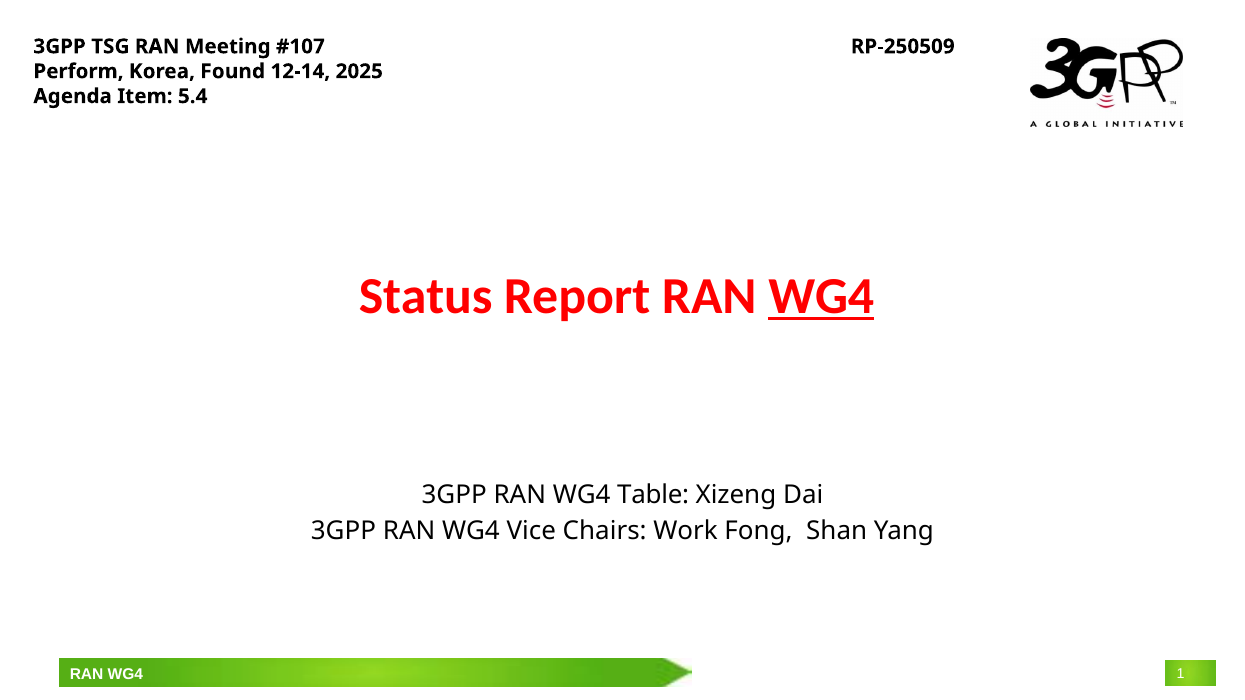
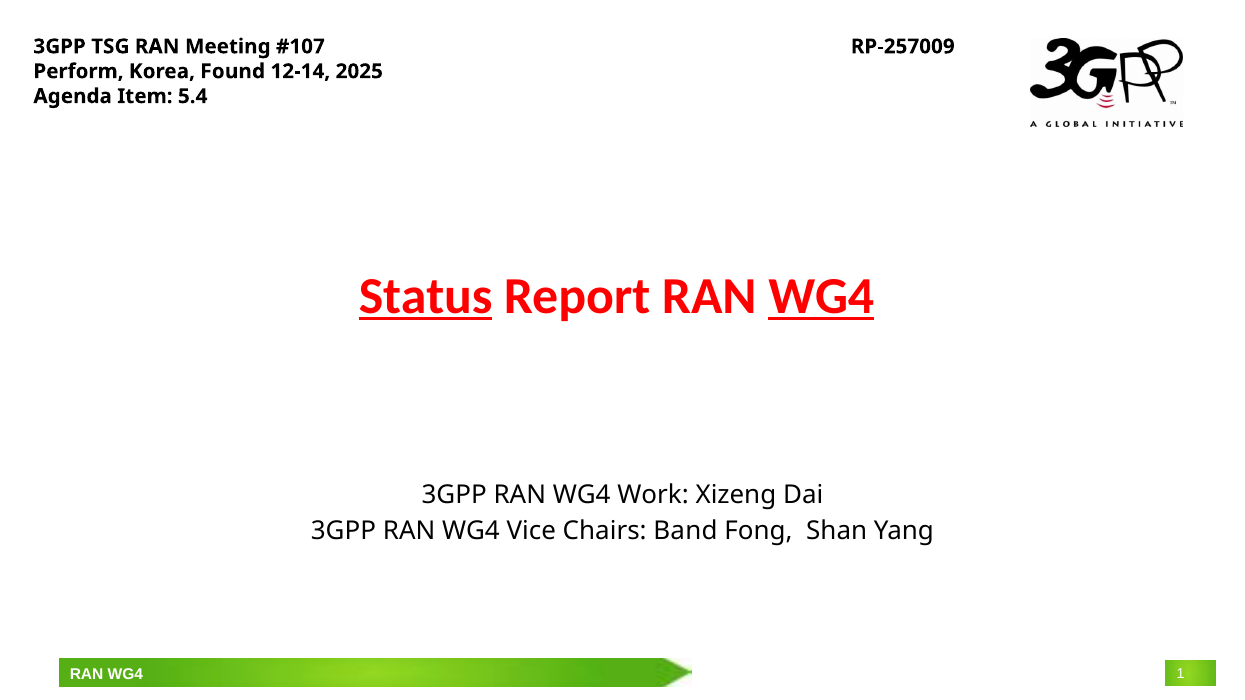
RP-250509: RP-250509 -> RP-257009
Status underline: none -> present
Table: Table -> Work
Work: Work -> Band
